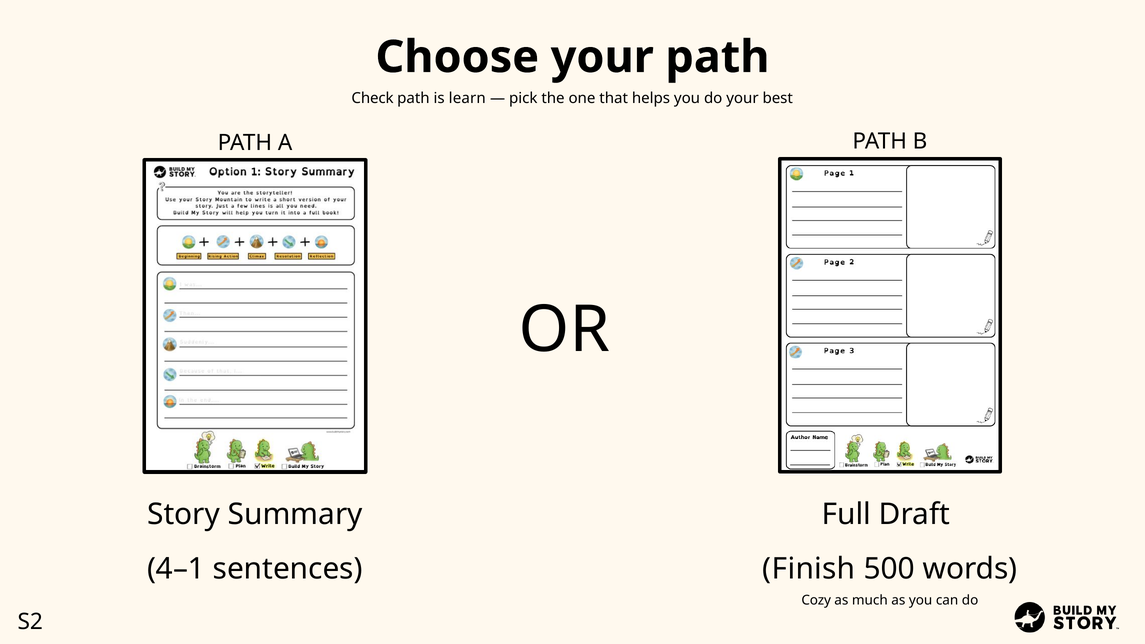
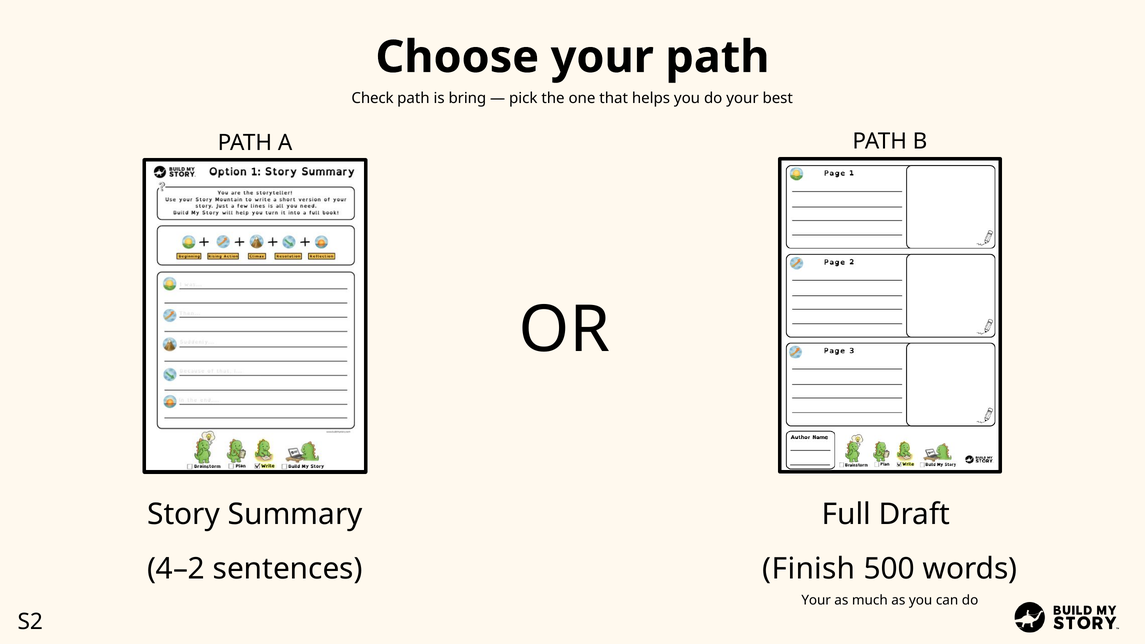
learn: learn -> bring
4–1: 4–1 -> 4–2
Cozy at (816, 600): Cozy -> Your
